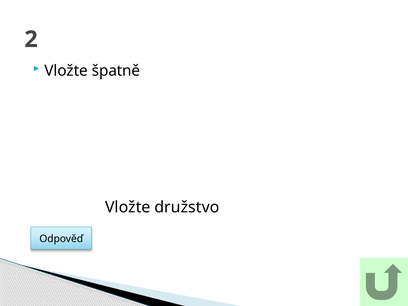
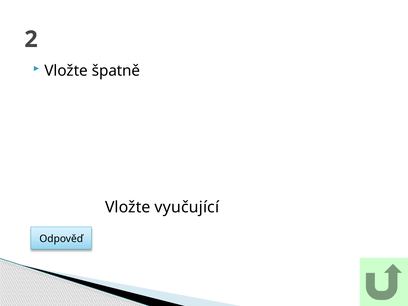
družstvo: družstvo -> vyučující
